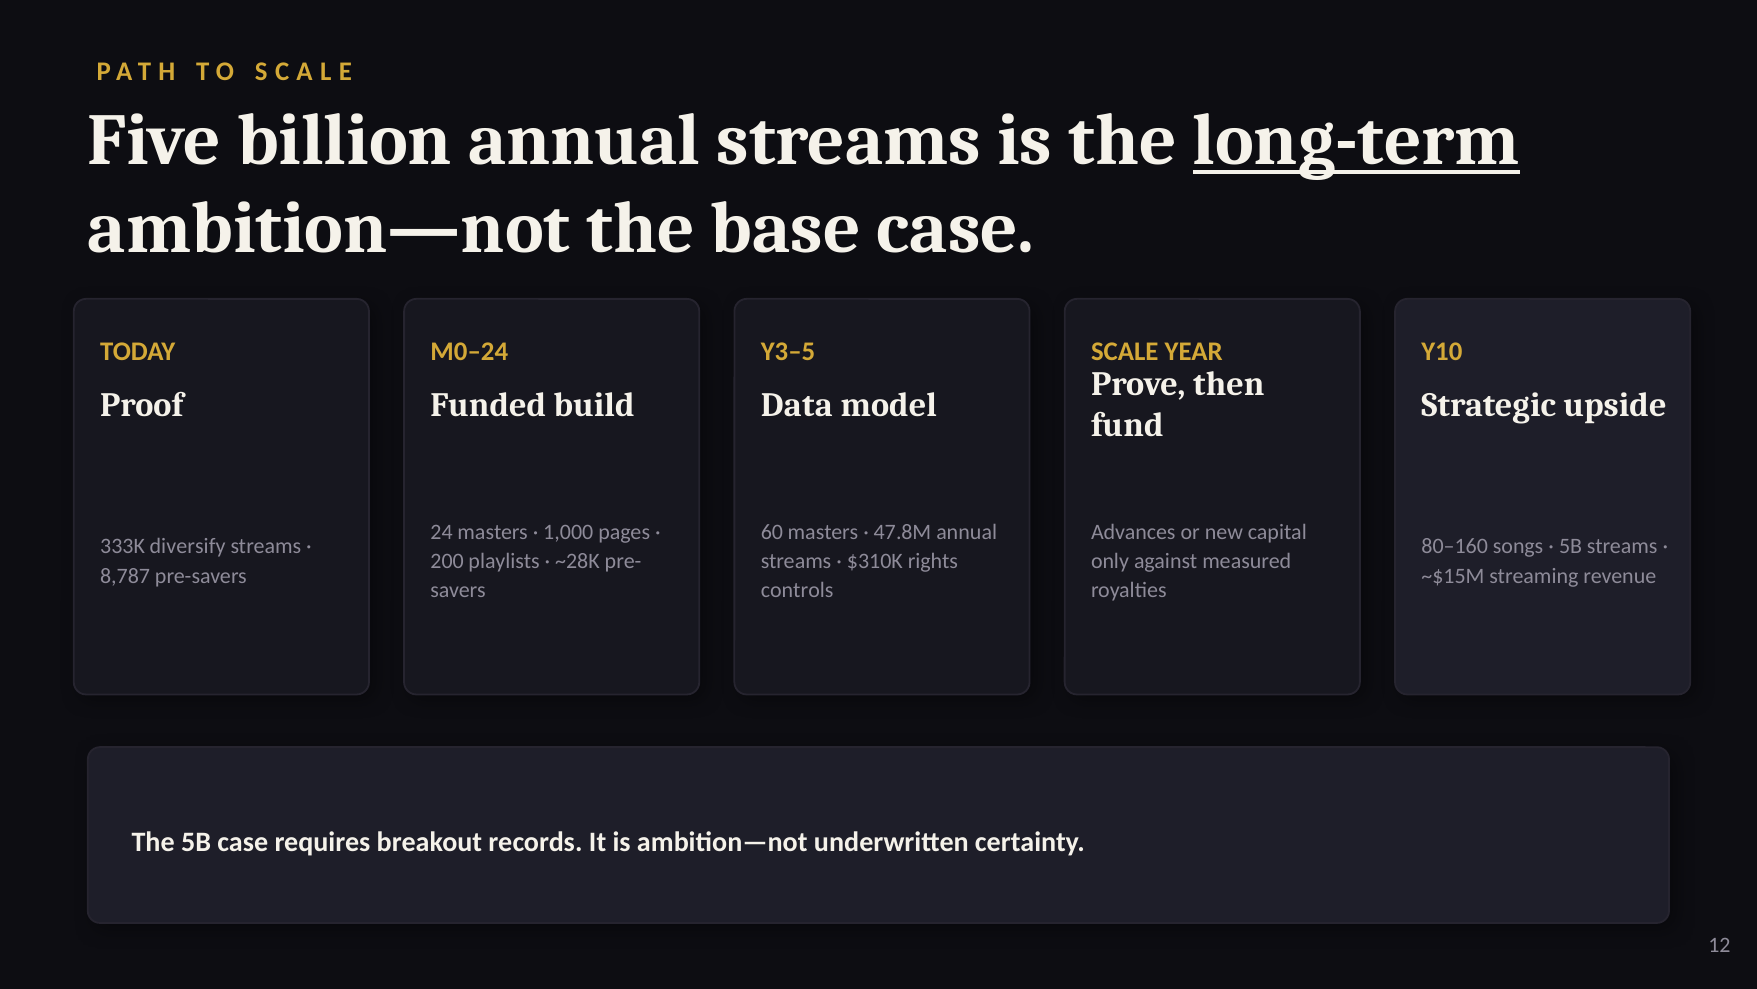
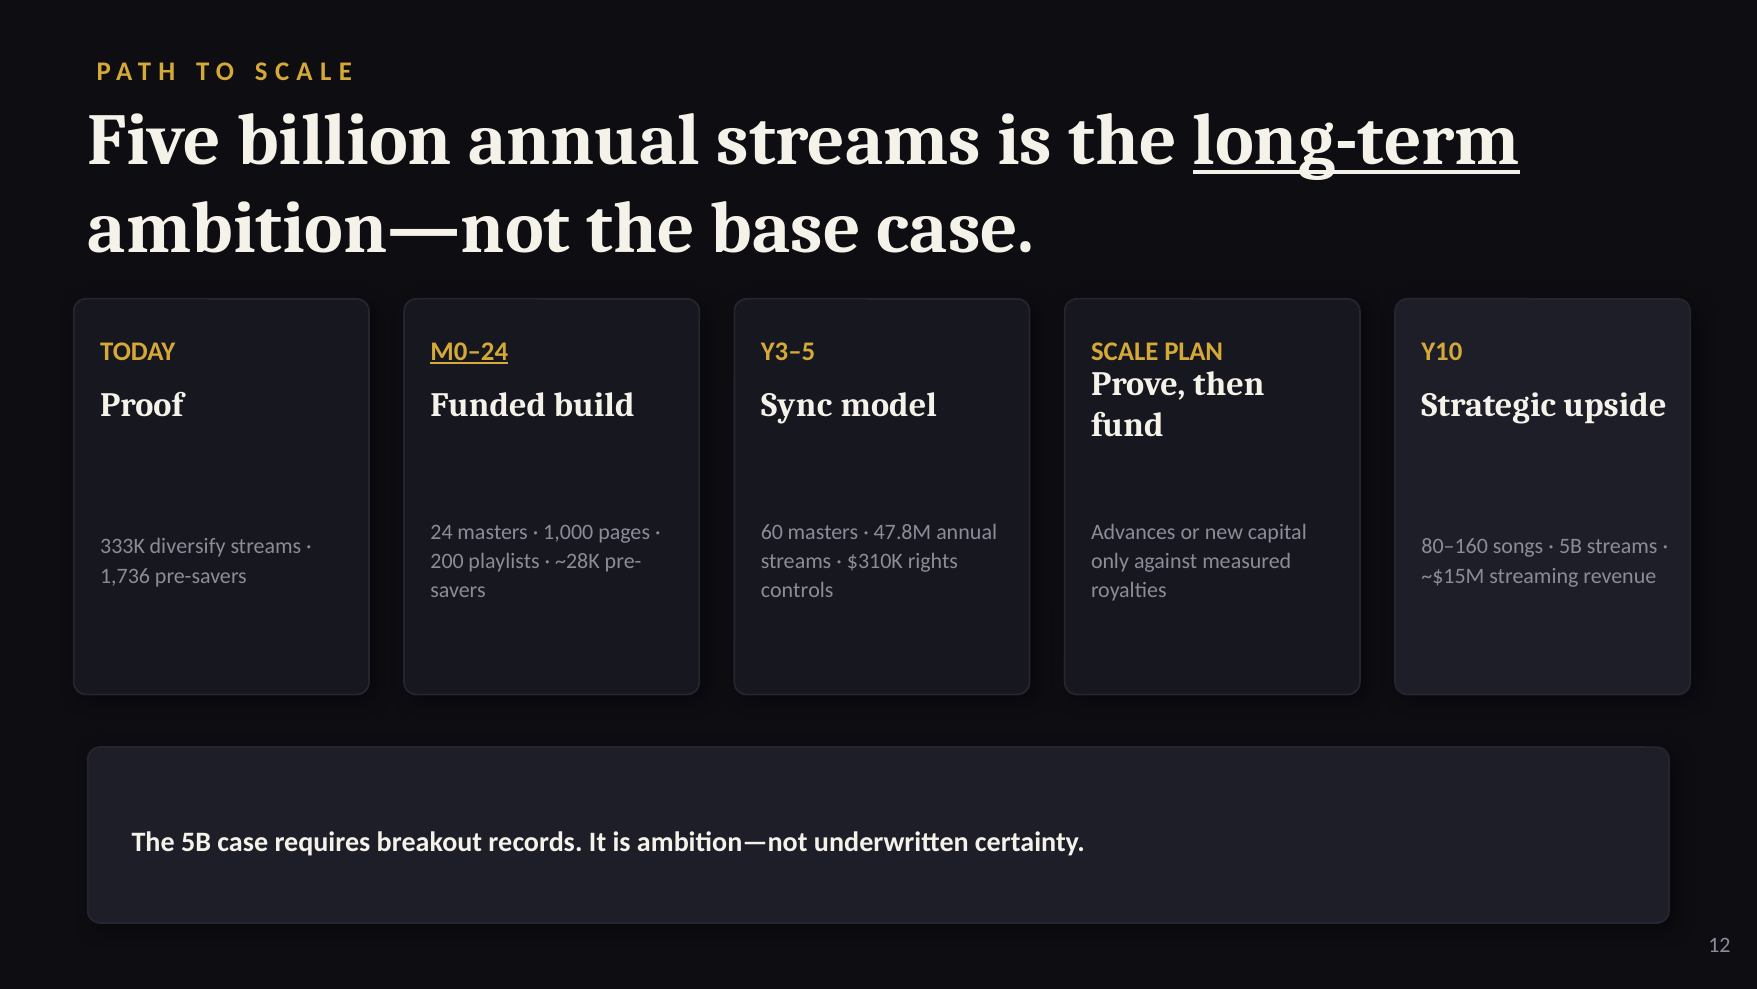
M0–24 underline: none -> present
YEAR: YEAR -> PLAN
Data: Data -> Sync
8,787: 8,787 -> 1,736
